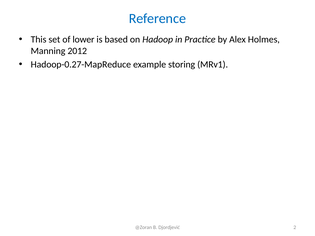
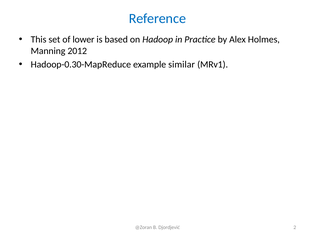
Hadoop-0.27-MapReduce: Hadoop-0.27-MapReduce -> Hadoop-0.30-MapReduce
storing: storing -> similar
